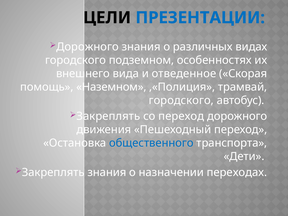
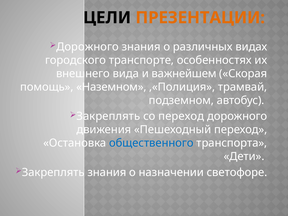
ПРЕЗЕНТАЦИИ colour: blue -> orange
подземном: подземном -> транспорте
отведенное: отведенное -> важнейшем
городского at (181, 100): городского -> подземном
переходах: переходах -> светофоре
